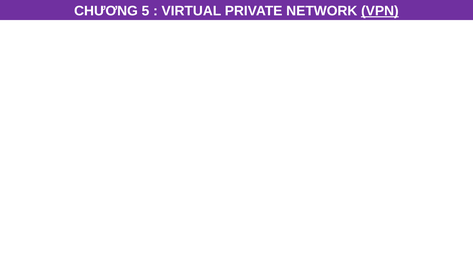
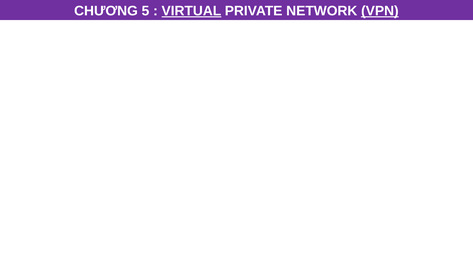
VIRTUAL underline: none -> present
